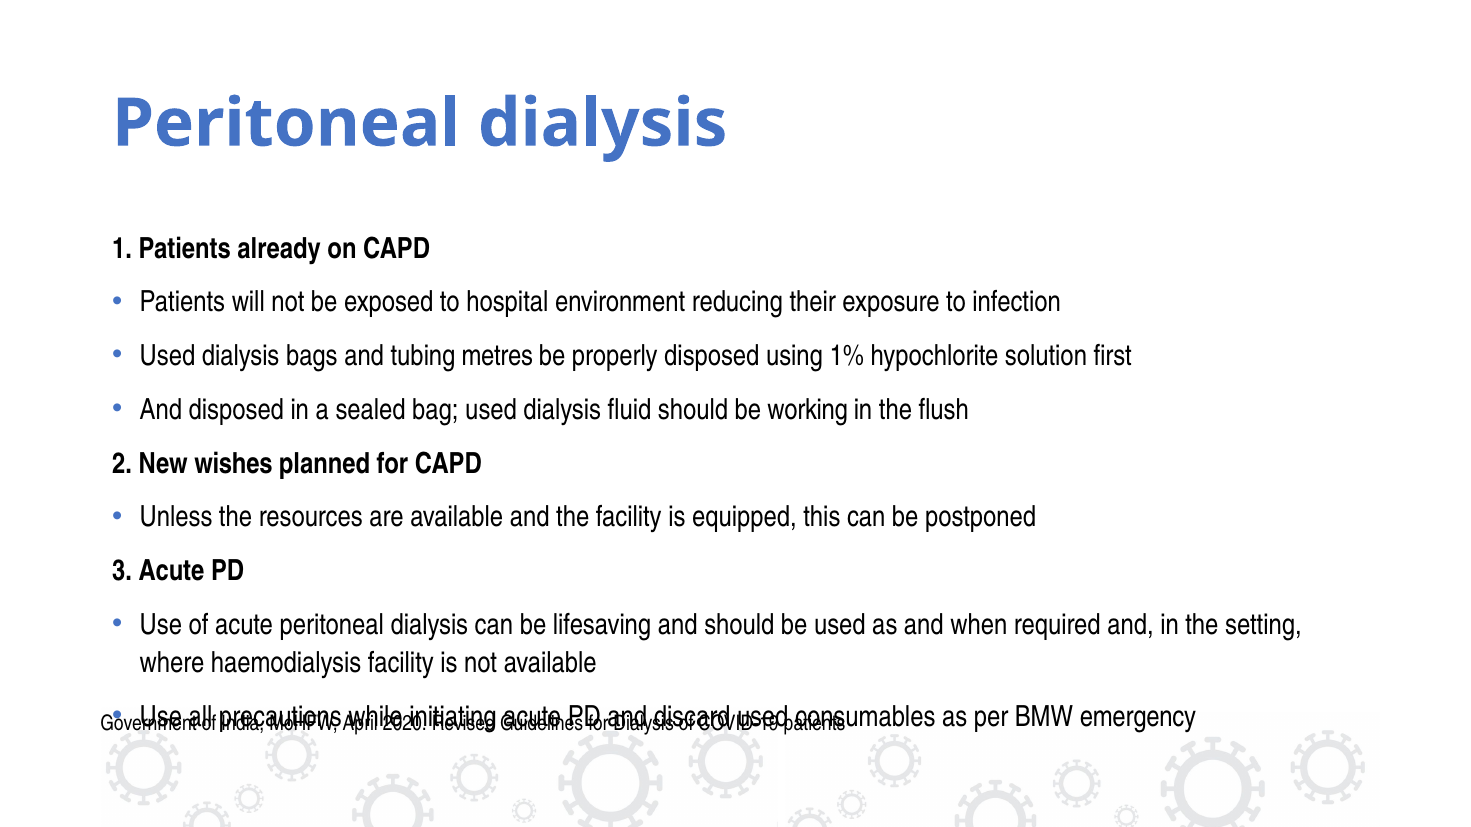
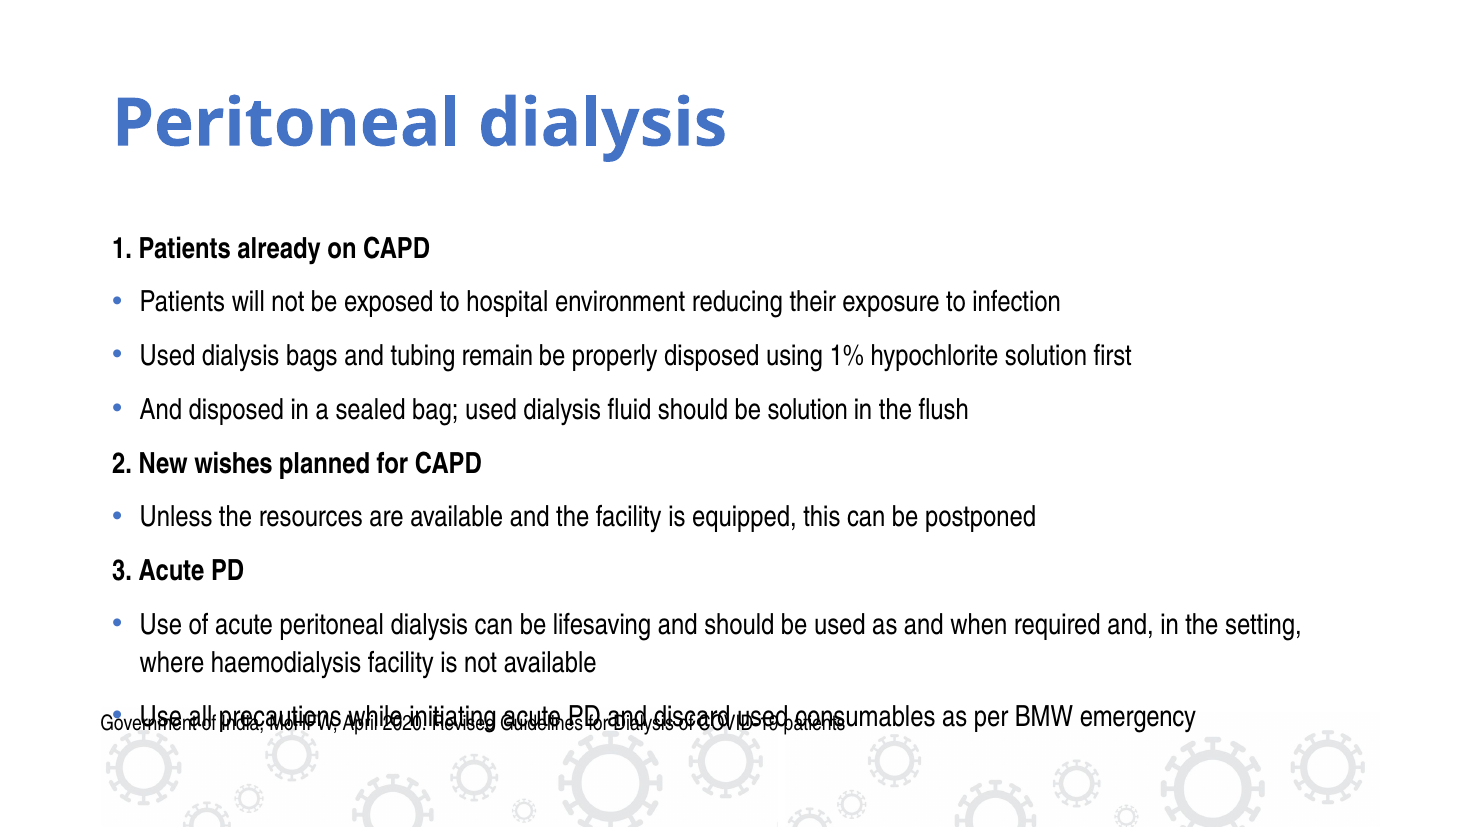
metres: metres -> remain
be working: working -> solution
